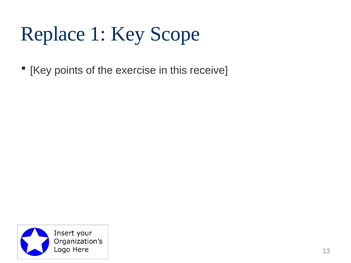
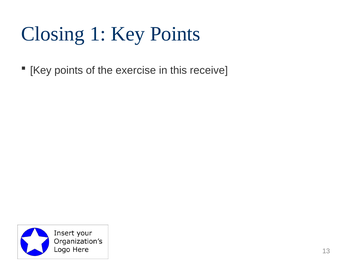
Replace: Replace -> Closing
1 Key Scope: Scope -> Points
